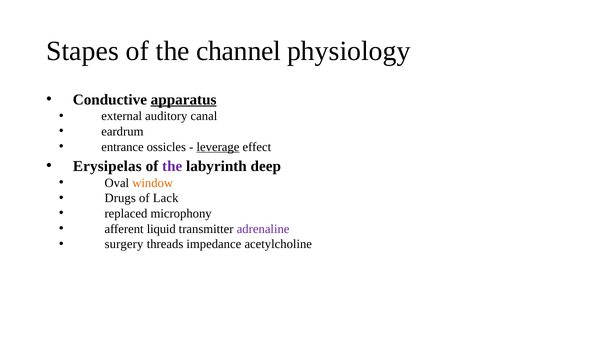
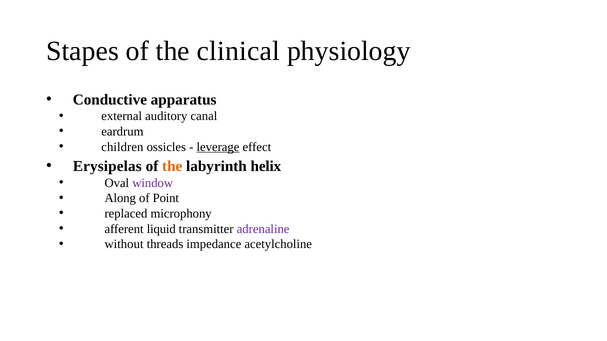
channel: channel -> clinical
apparatus underline: present -> none
entrance: entrance -> children
the at (172, 167) colour: purple -> orange
deep: deep -> helix
window colour: orange -> purple
Drugs: Drugs -> Along
Lack: Lack -> Point
surgery: surgery -> without
